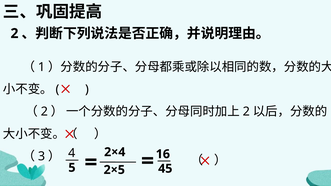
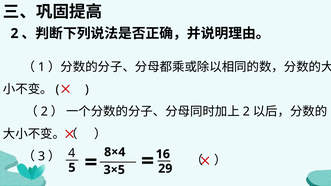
2×4: 2×4 -> 8×4
45: 45 -> 29
2×5: 2×5 -> 3×5
